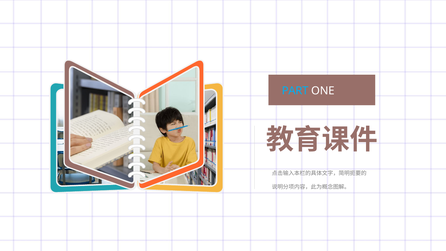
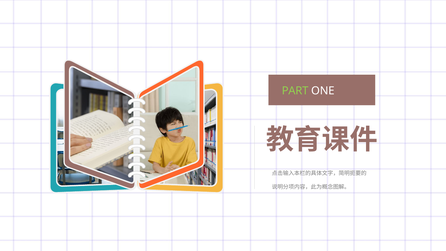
PART colour: light blue -> light green
